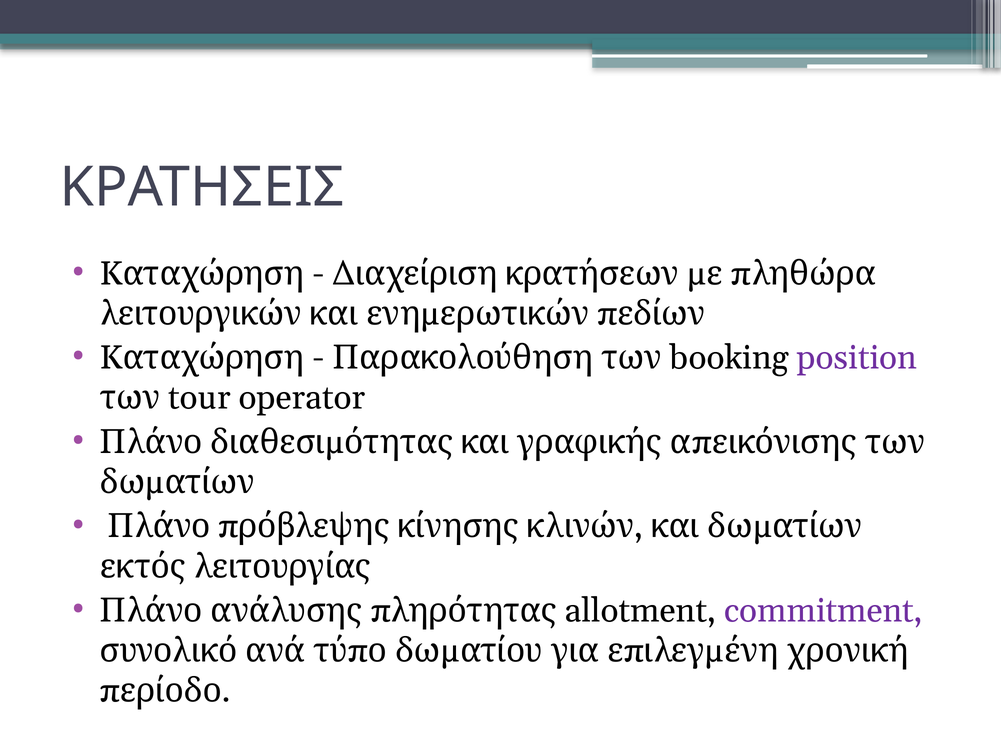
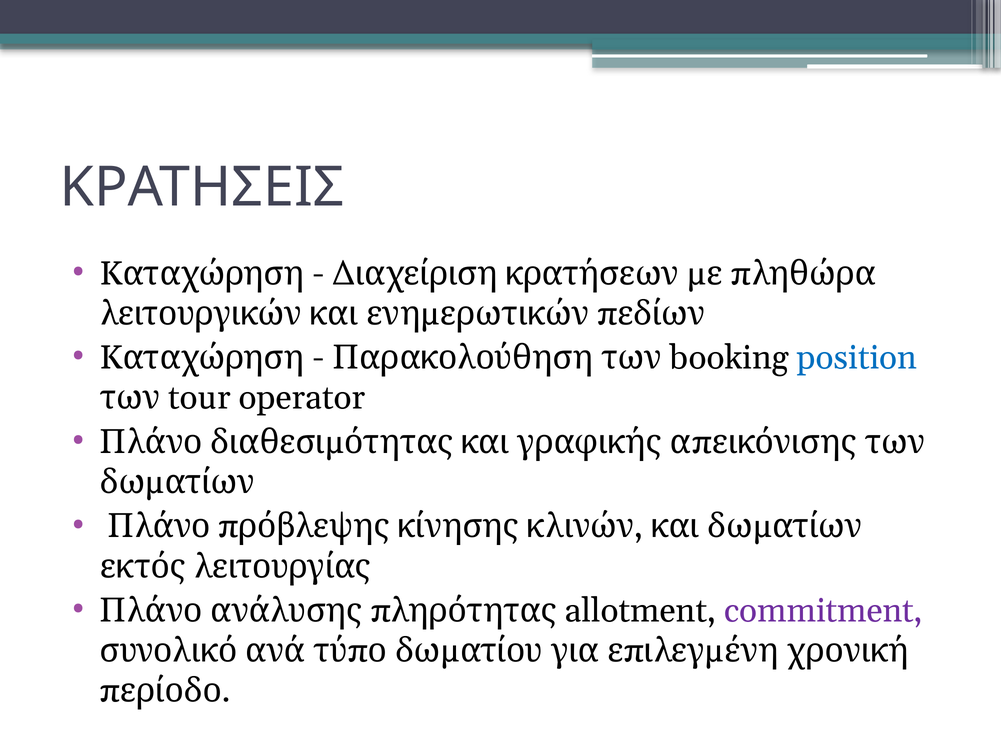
position colour: purple -> blue
